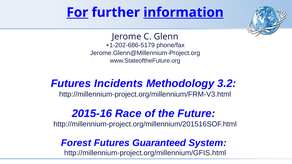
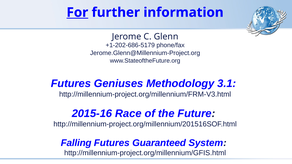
information underline: present -> none
Incidents: Incidents -> Geniuses
3.2: 3.2 -> 3.1
Forest: Forest -> Falling
